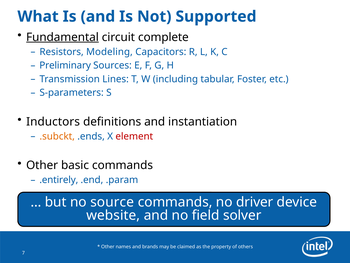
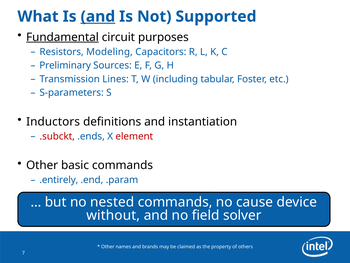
and at (98, 17) underline: none -> present
complete: complete -> purposes
.subckt colour: orange -> red
source: source -> nested
driver: driver -> cause
website: website -> without
